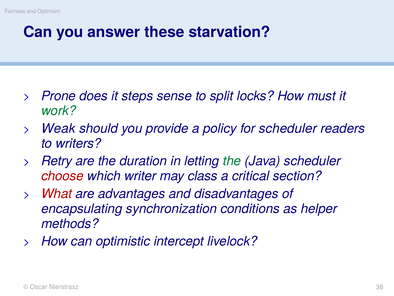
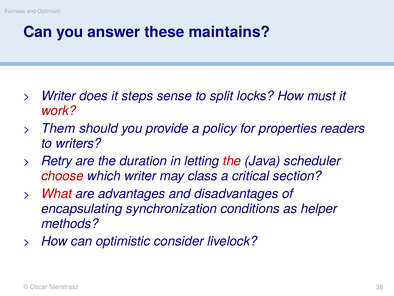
starvation: starvation -> maintains
Prone at (59, 96): Prone -> Writer
work colour: green -> red
Weak: Weak -> Them
for scheduler: scheduler -> properties
the at (232, 161) colour: green -> red
intercept: intercept -> consider
